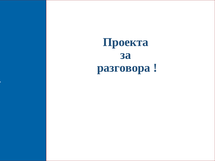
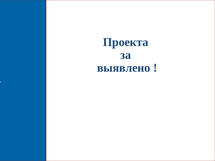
разговора: разговора -> выявлено
